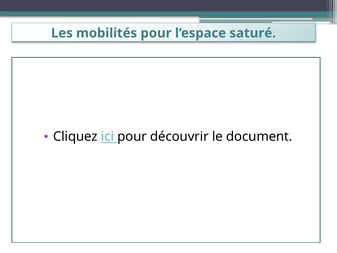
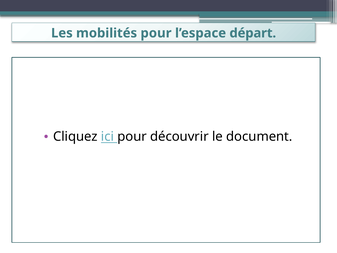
saturé: saturé -> départ
